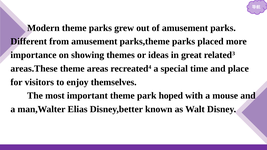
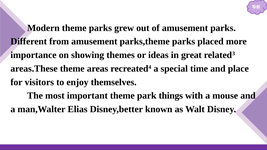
hoped: hoped -> things
